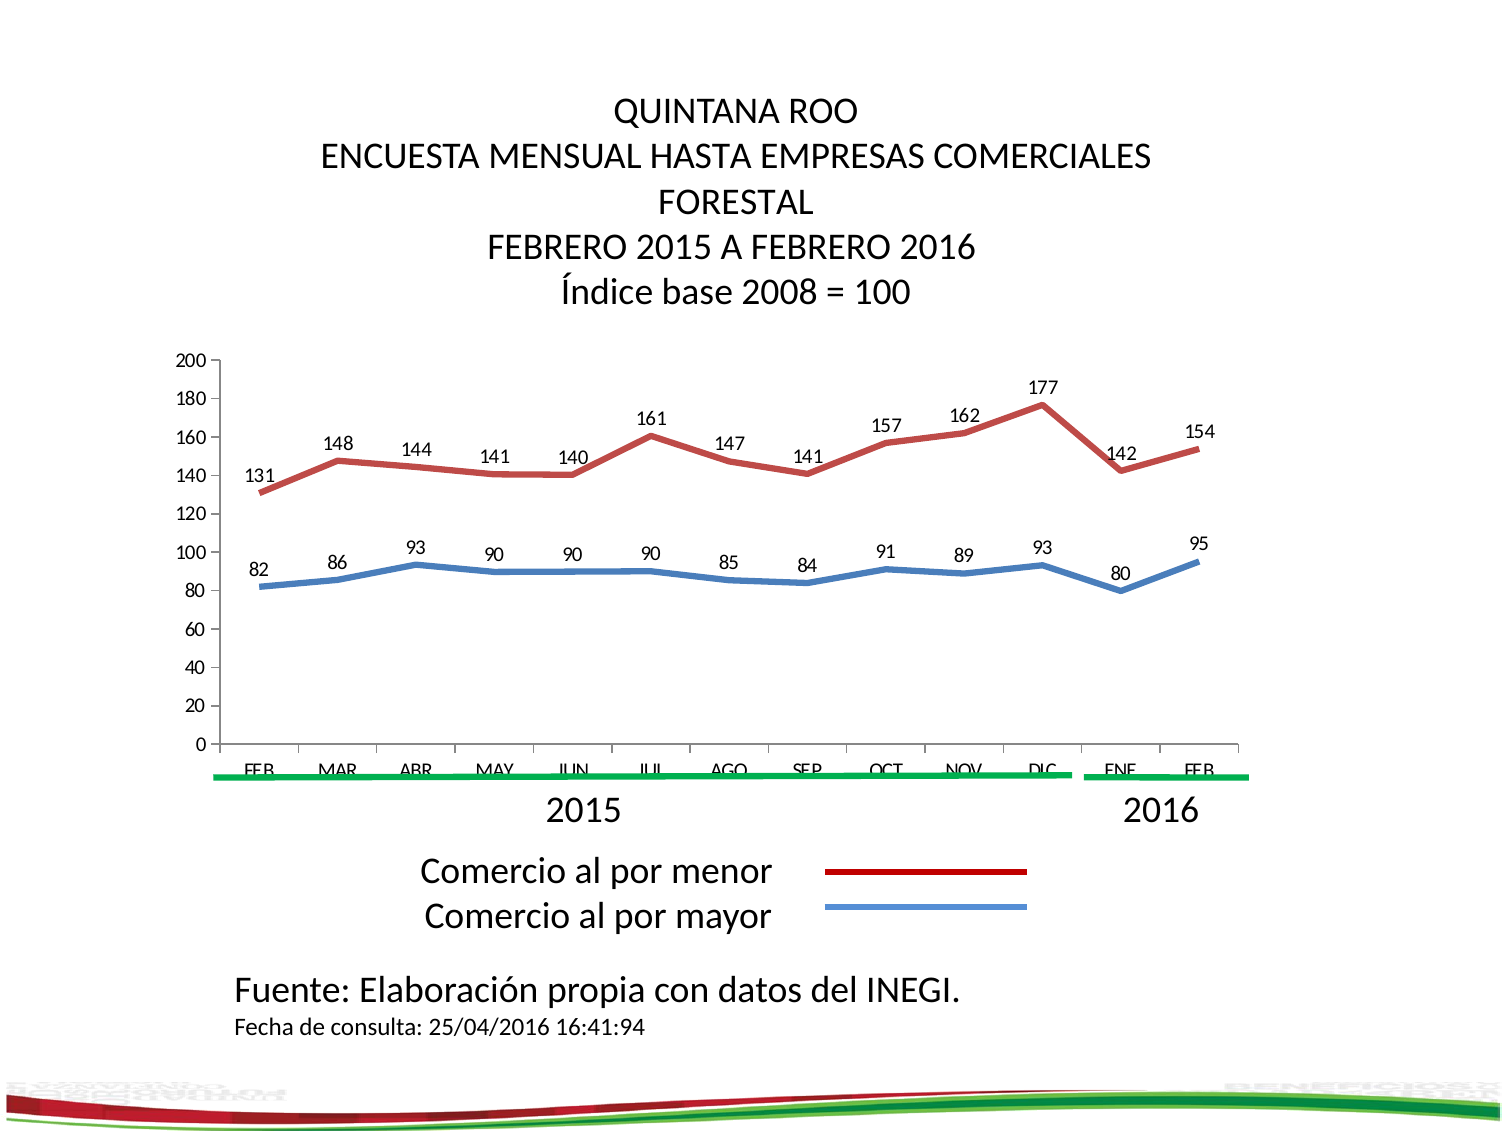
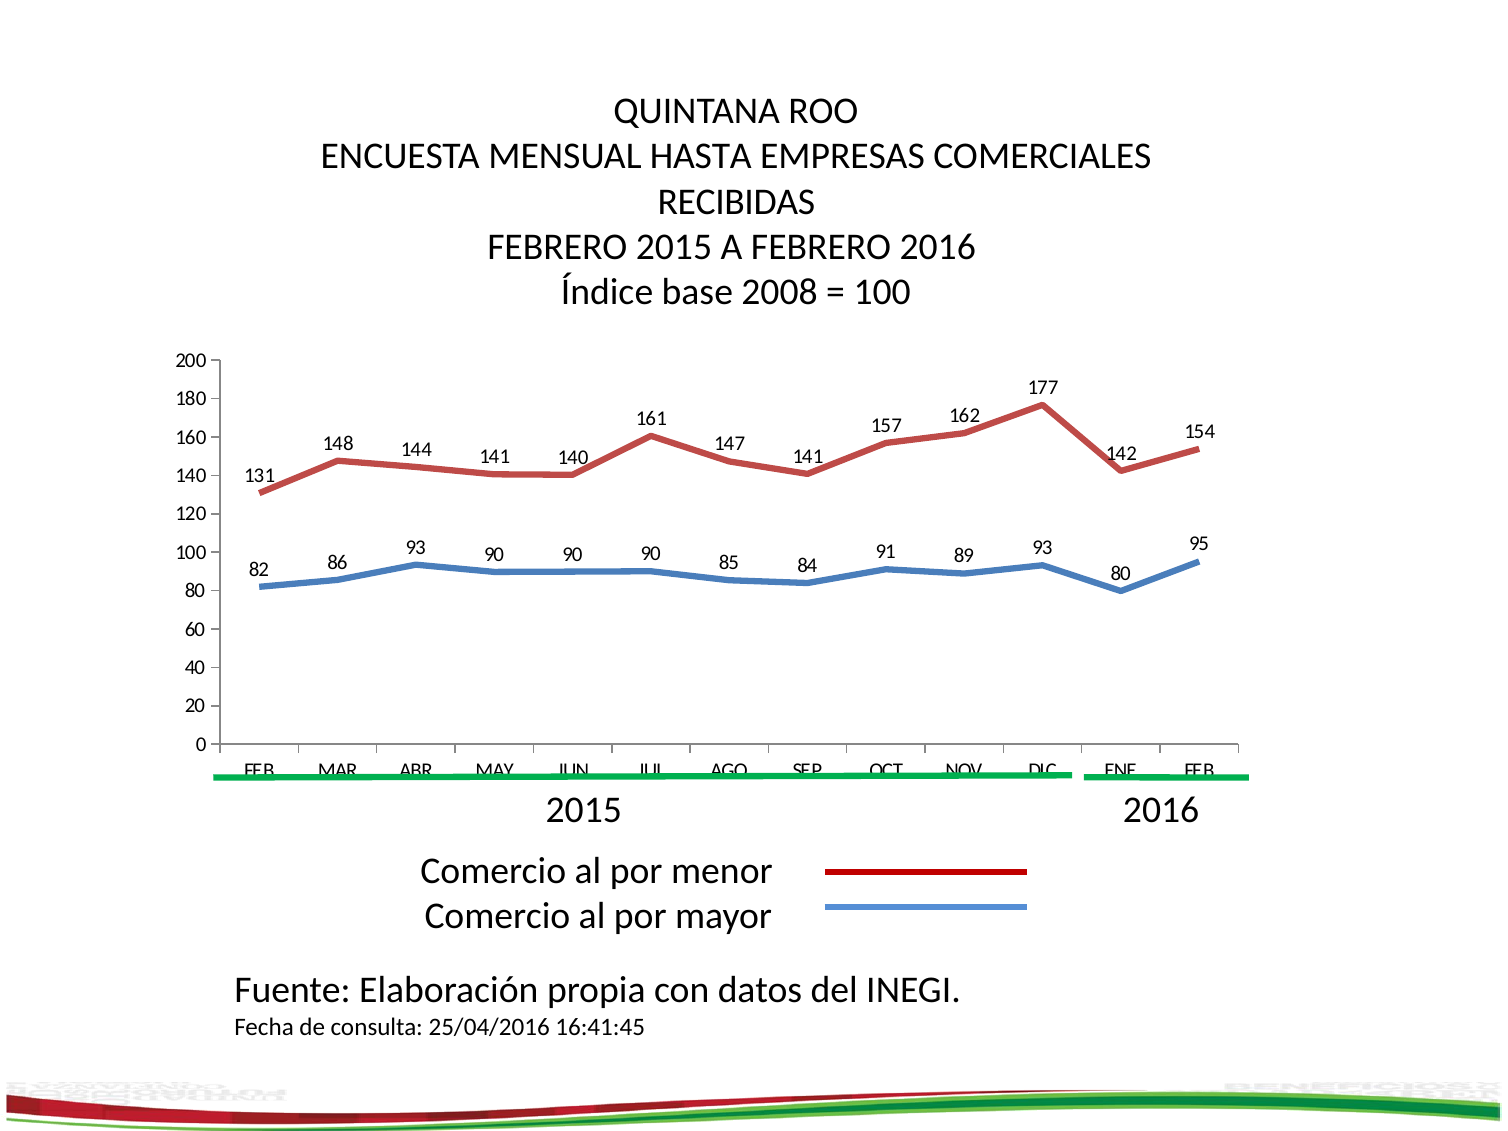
FORESTAL: FORESTAL -> RECIBIDAS
16:41:94: 16:41:94 -> 16:41:45
